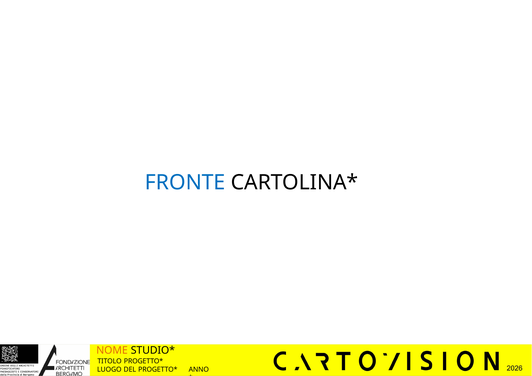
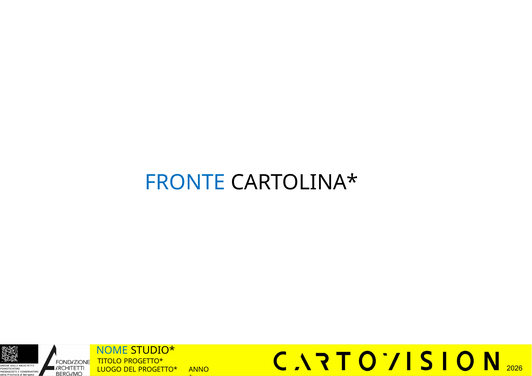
NOME colour: orange -> blue
